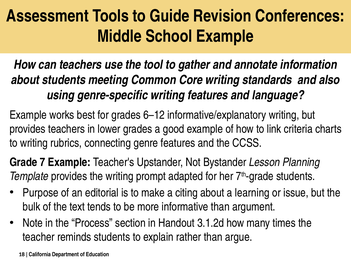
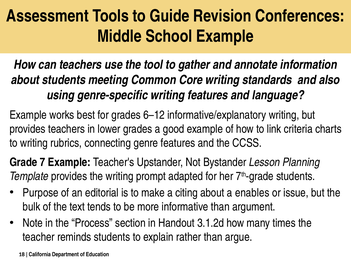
learning: learning -> enables
